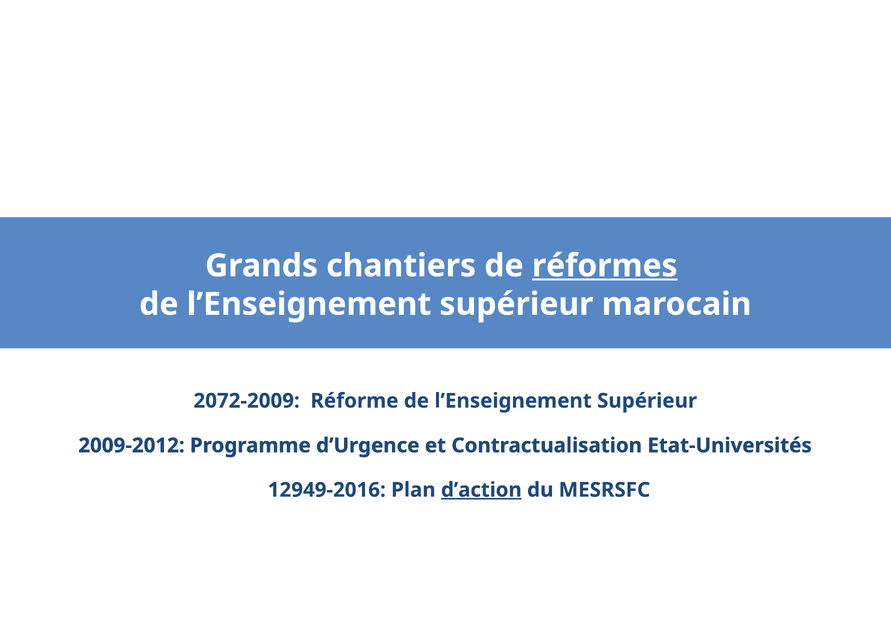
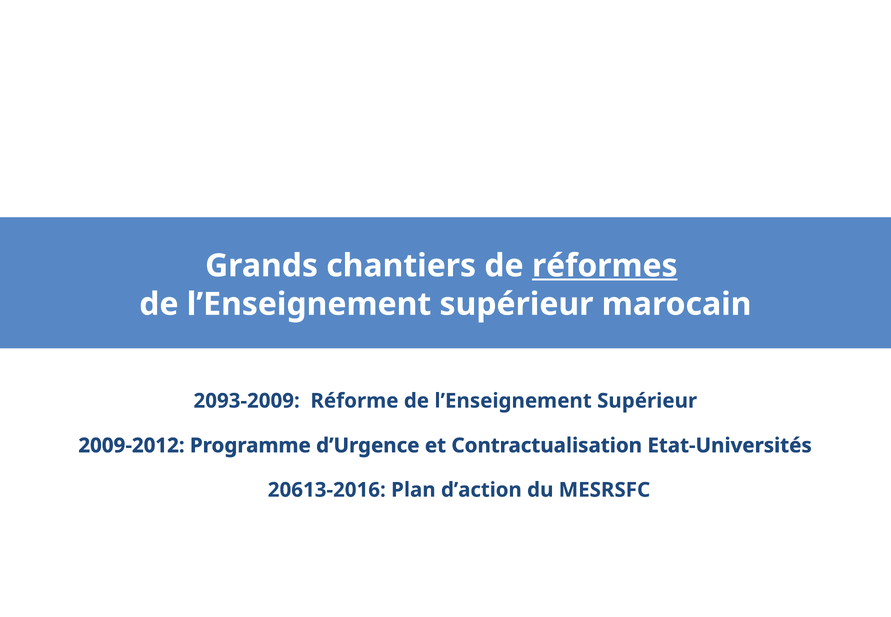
2072-2009: 2072-2009 -> 2093-2009
12949-2016: 12949-2016 -> 20613-2016
d’action underline: present -> none
